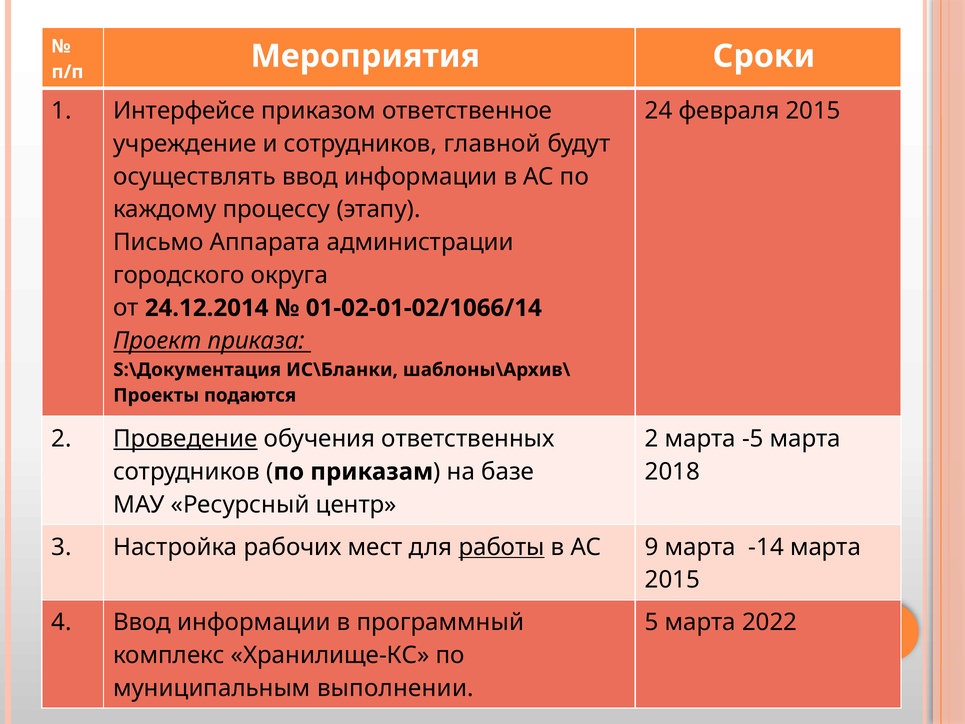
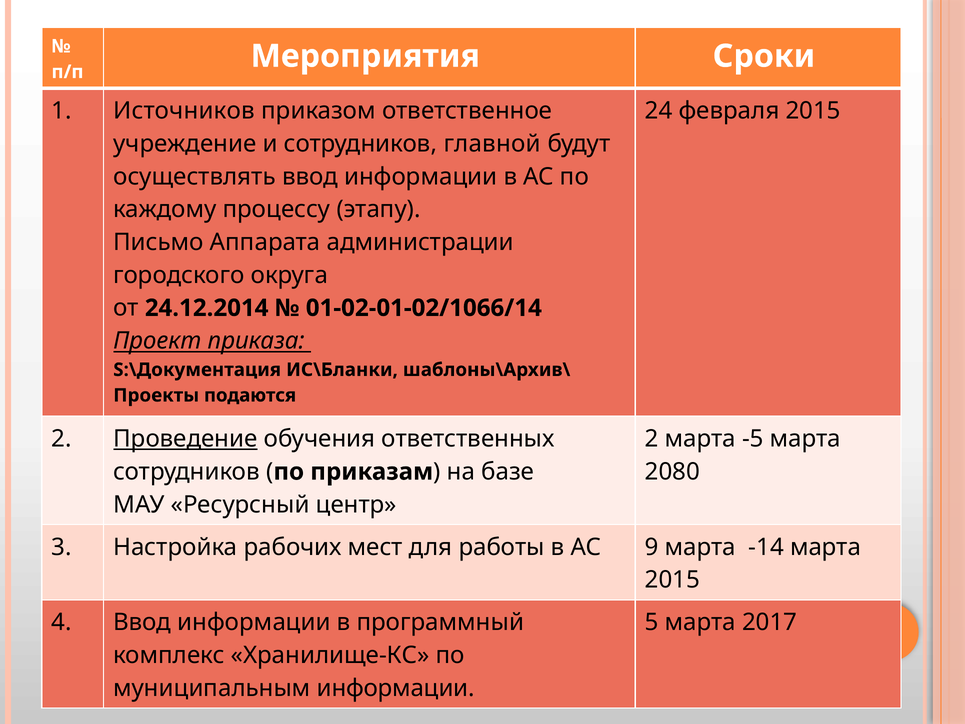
Интерфейсе: Интерфейсе -> Источников
2018: 2018 -> 2080
работы underline: present -> none
2022: 2022 -> 2017
муниципальным выполнении: выполнении -> информации
